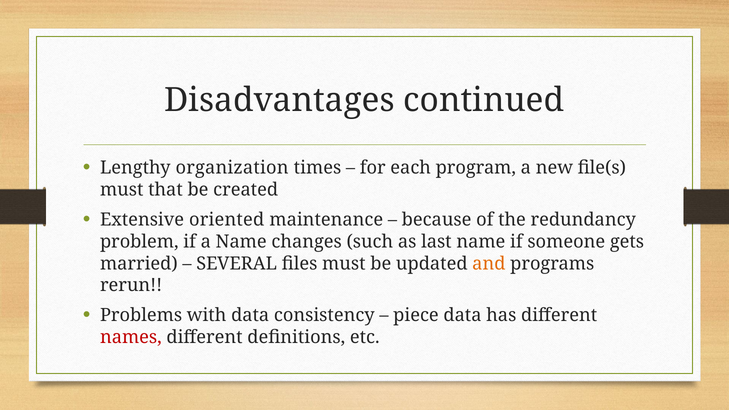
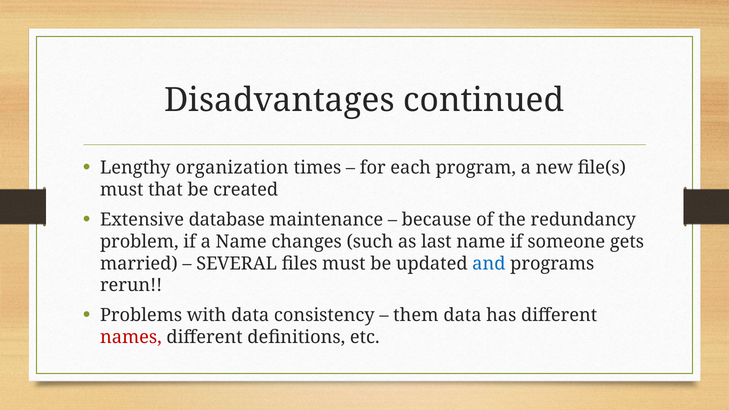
oriented: oriented -> database
and colour: orange -> blue
piece: piece -> them
